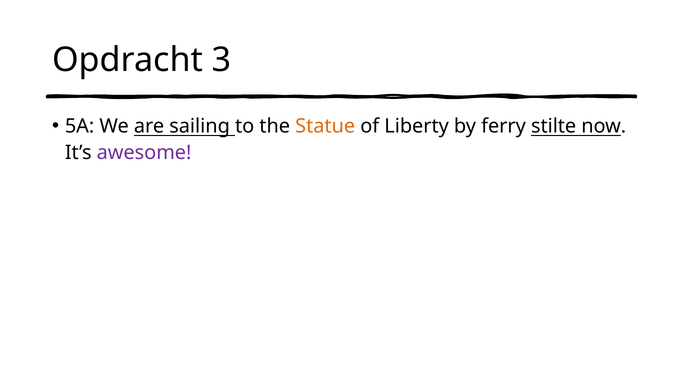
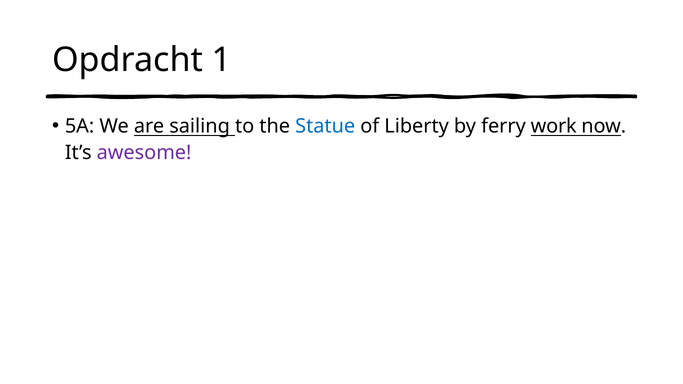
3: 3 -> 1
Statue colour: orange -> blue
stilte: stilte -> work
